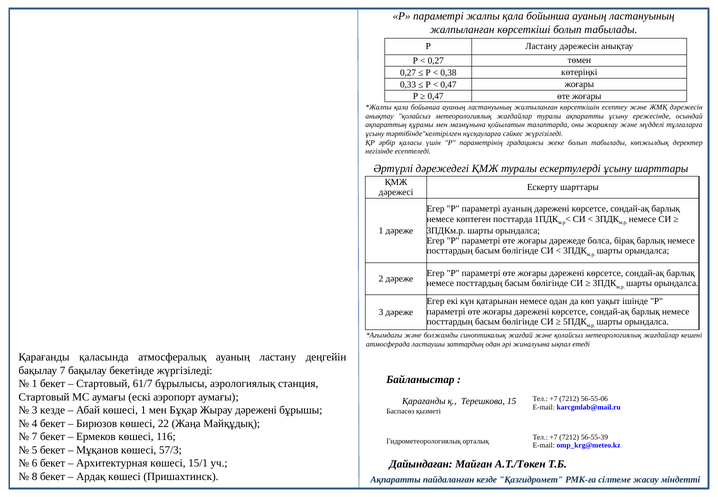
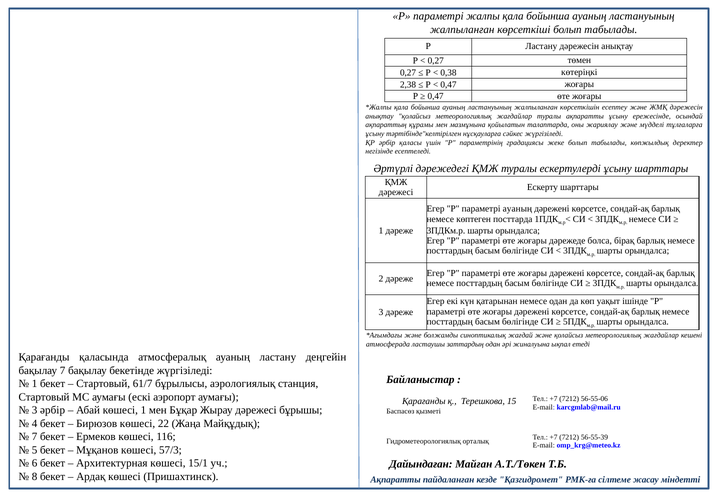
0,33: 0,33 -> 2,38
3 кезде: кезде -> әрбір
Жырау дәрежені: дәрежені -> дәрежесі
